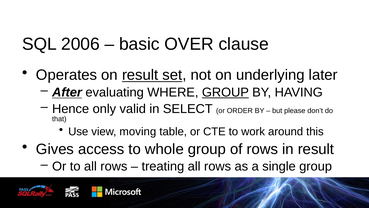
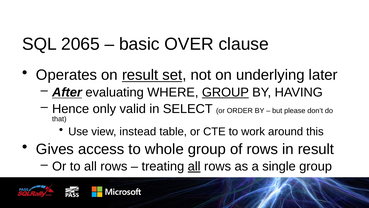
2006: 2006 -> 2065
moving: moving -> instead
all at (194, 166) underline: none -> present
